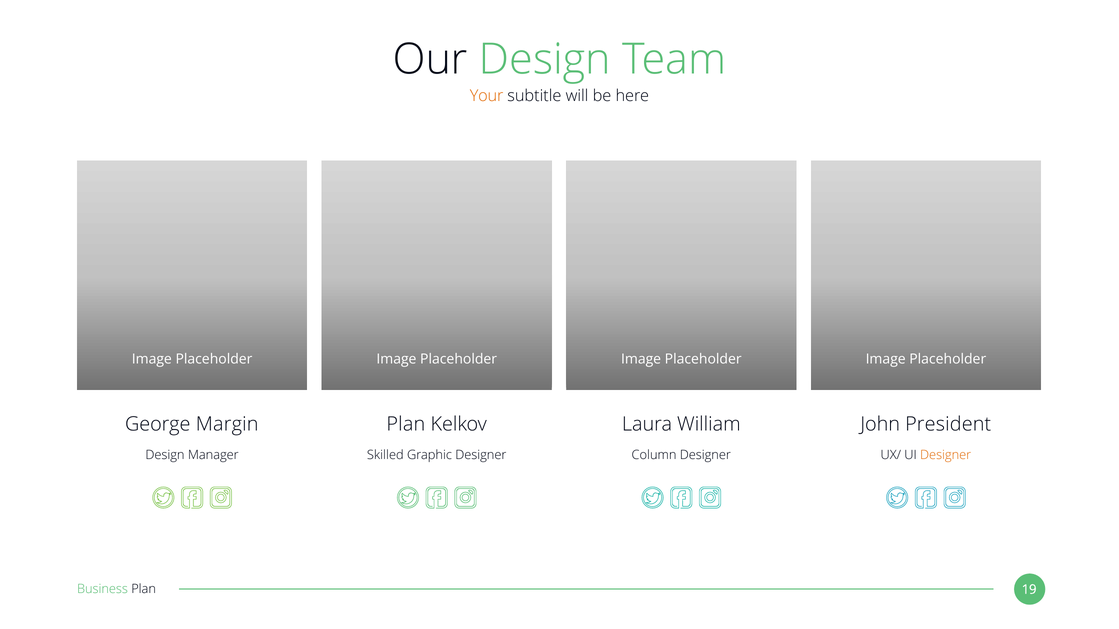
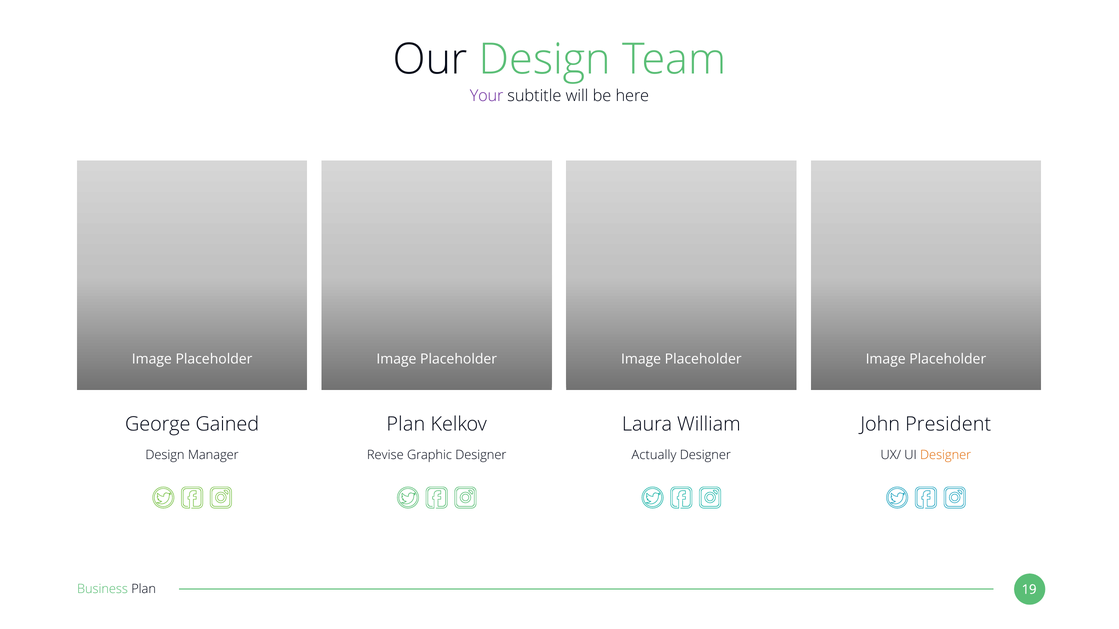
Your colour: orange -> purple
Margin: Margin -> Gained
Skilled: Skilled -> Revise
Column: Column -> Actually
